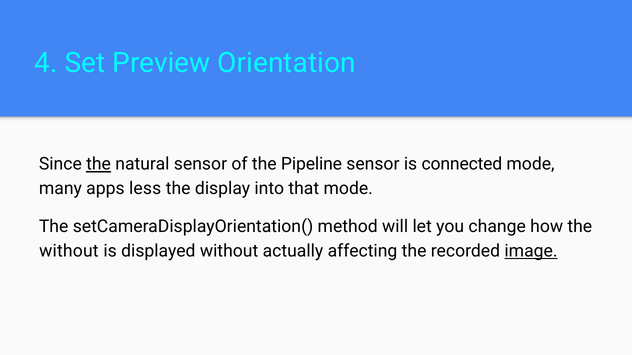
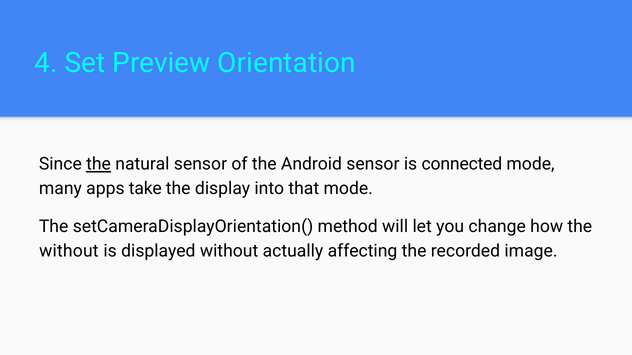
Pipeline: Pipeline -> Android
less: less -> take
image underline: present -> none
